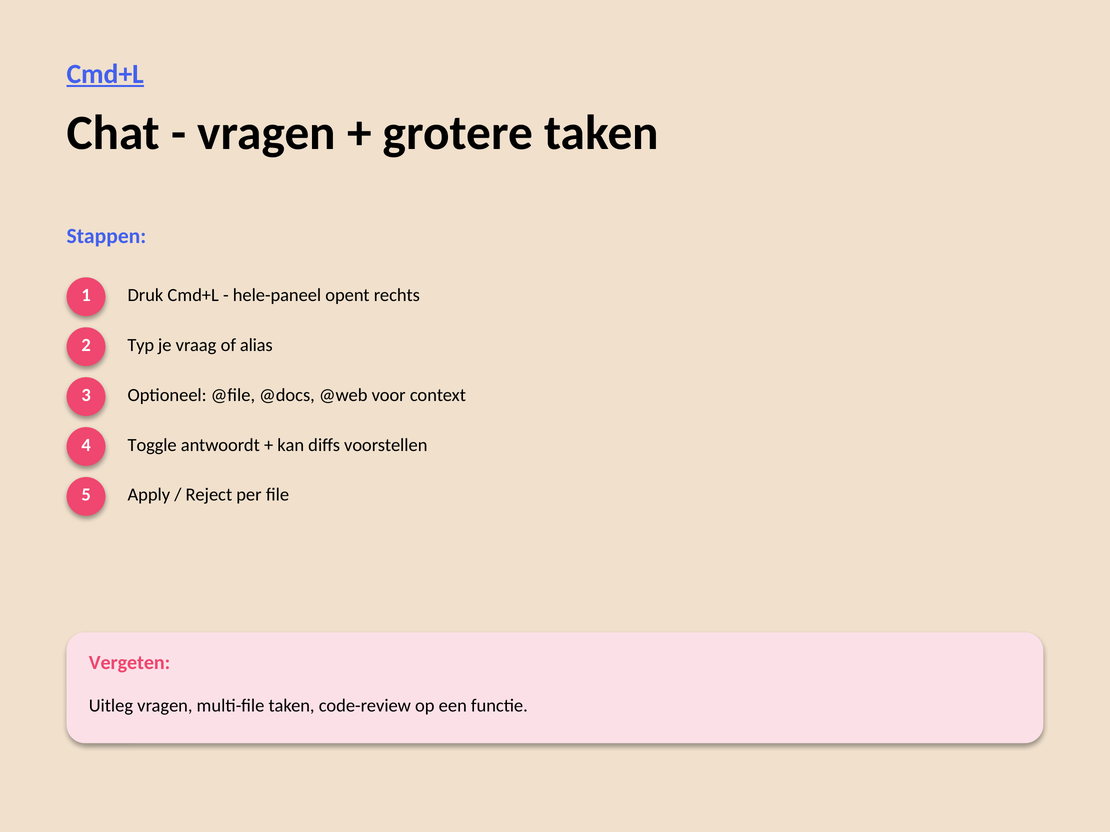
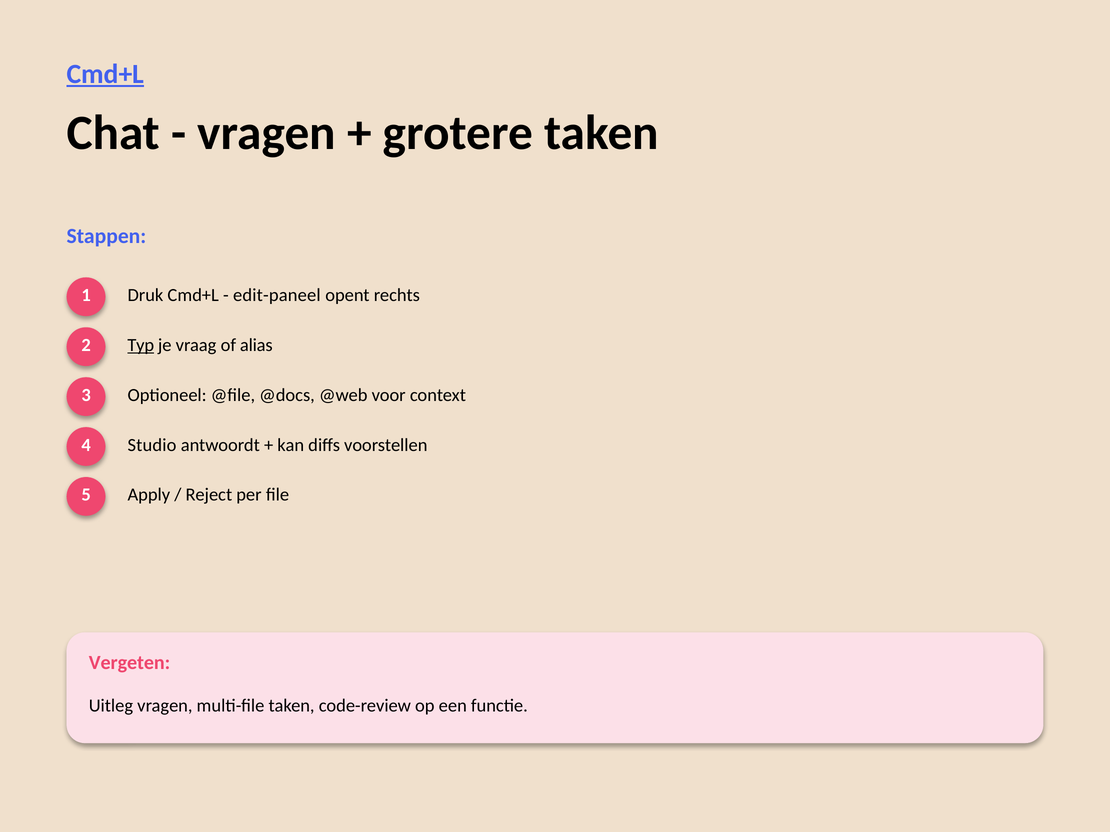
hele-paneel: hele-paneel -> edit-paneel
Typ underline: none -> present
Toggle: Toggle -> Studio
